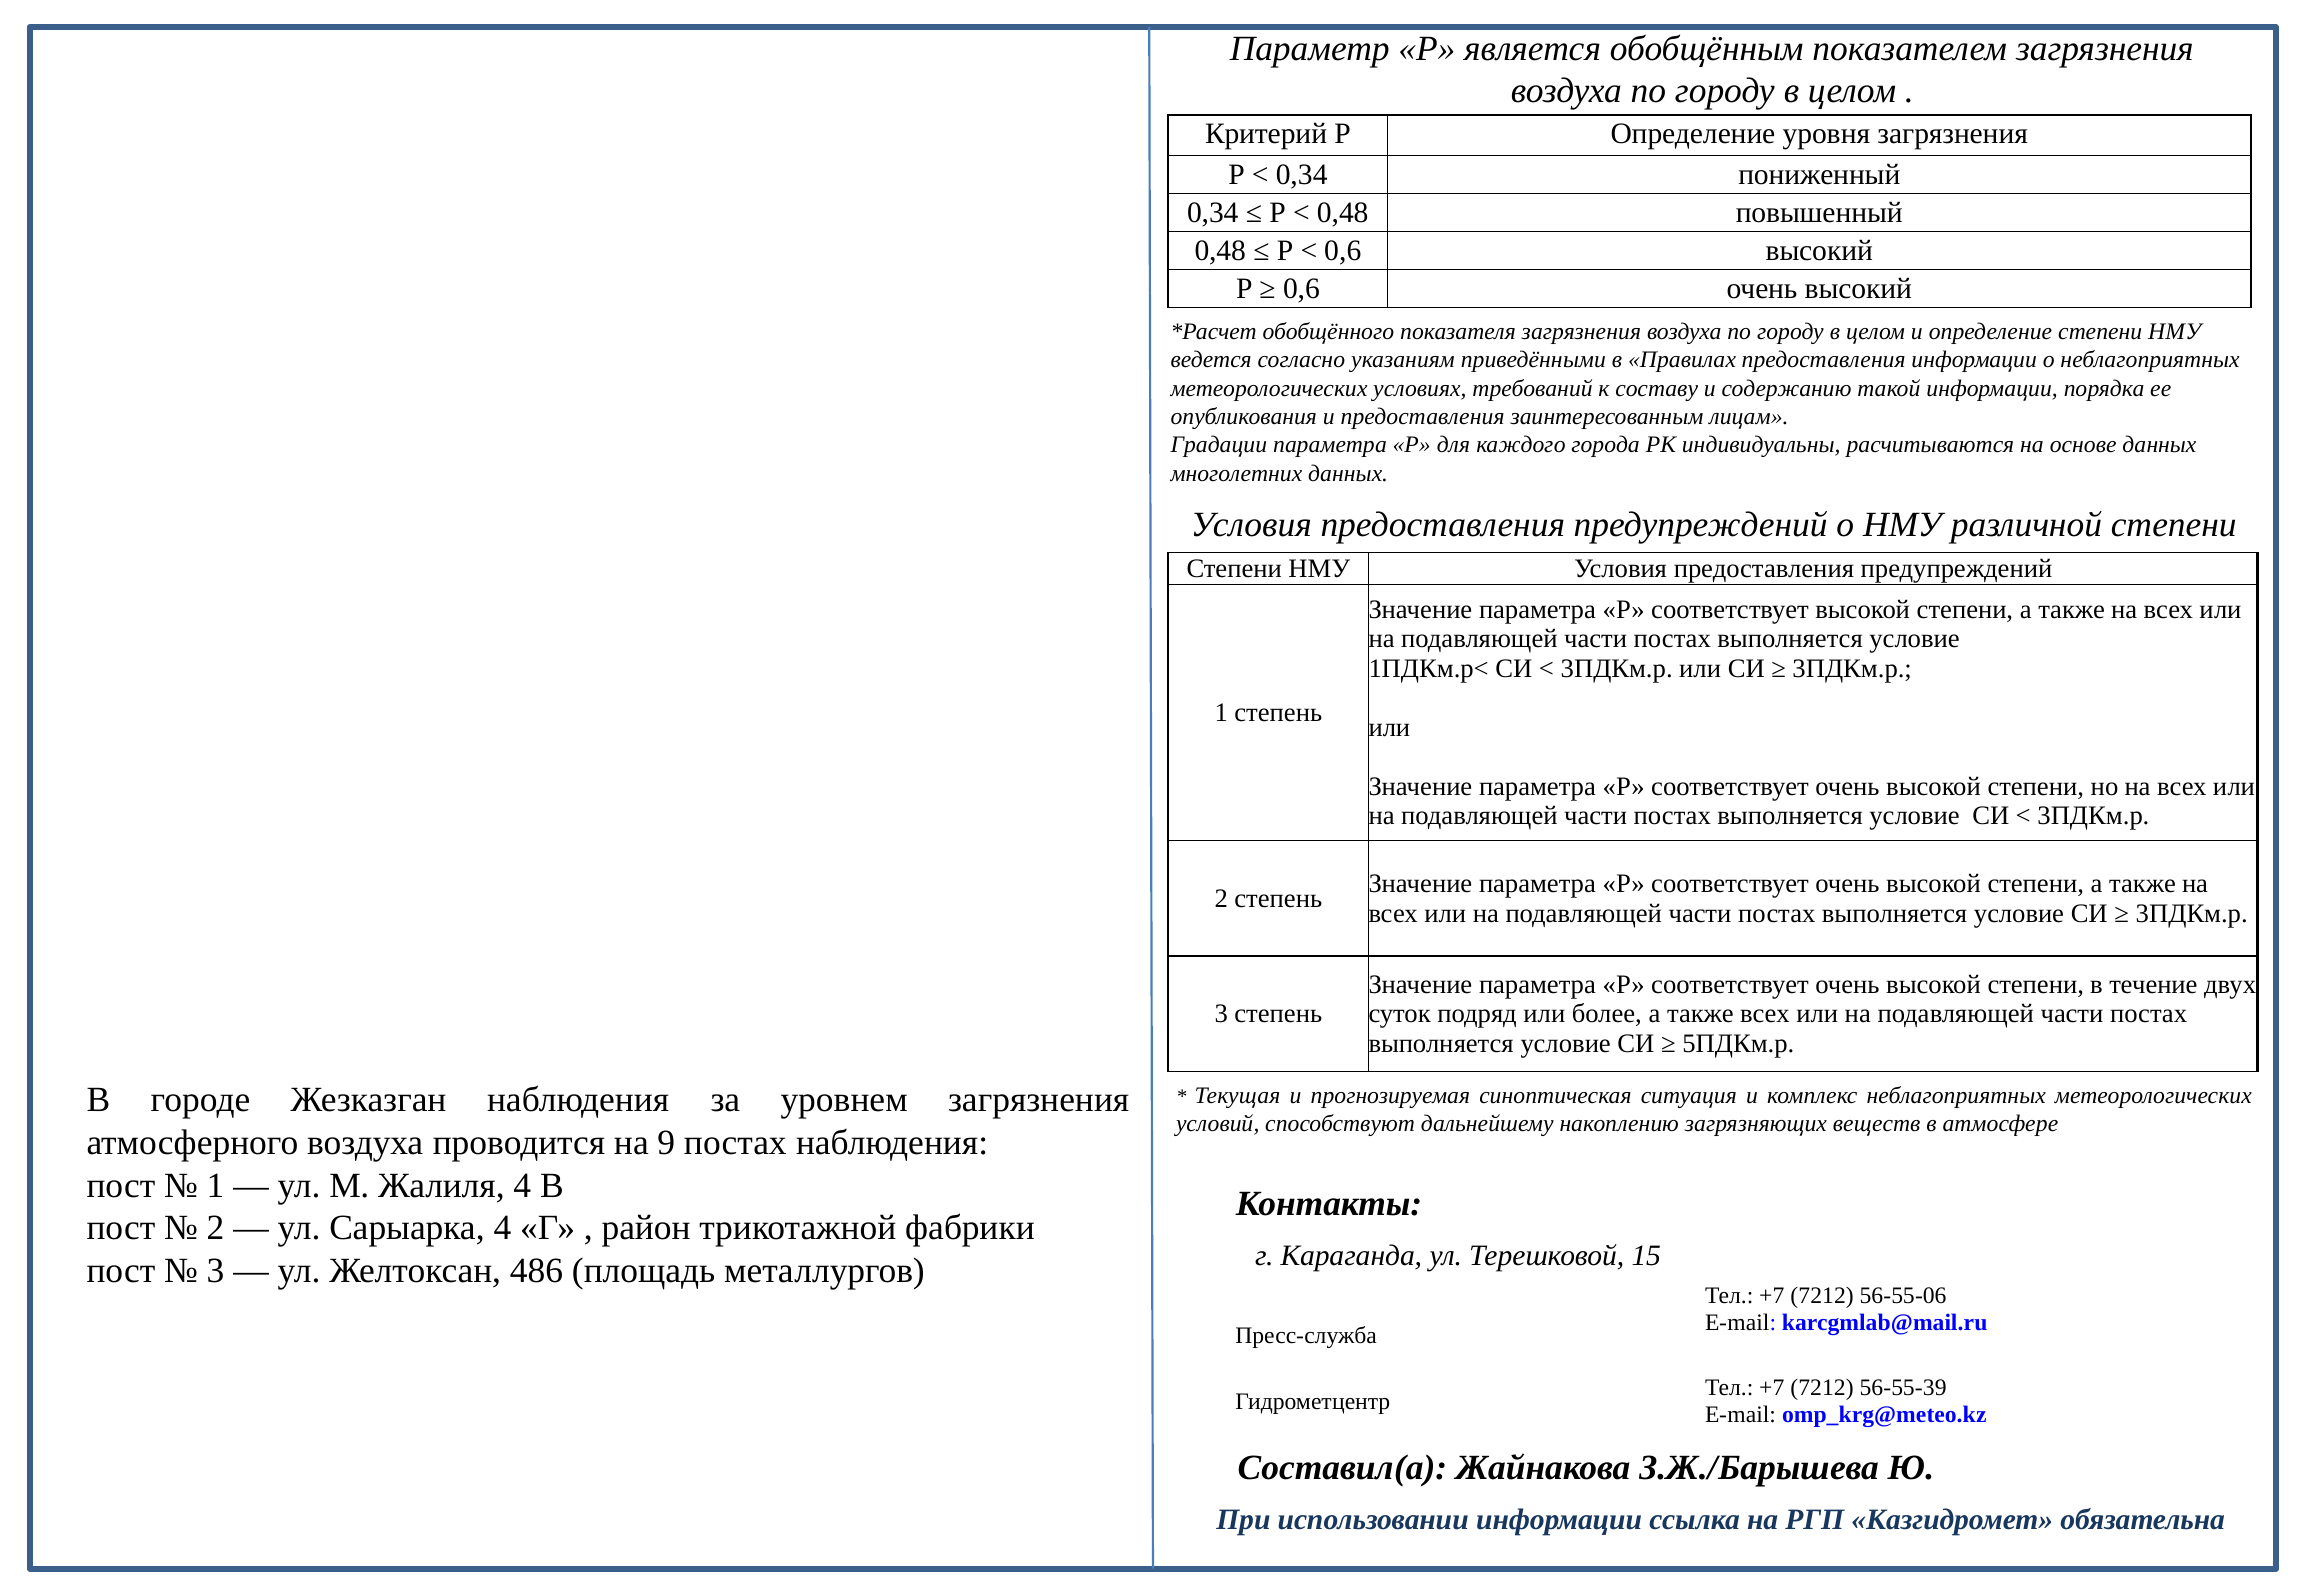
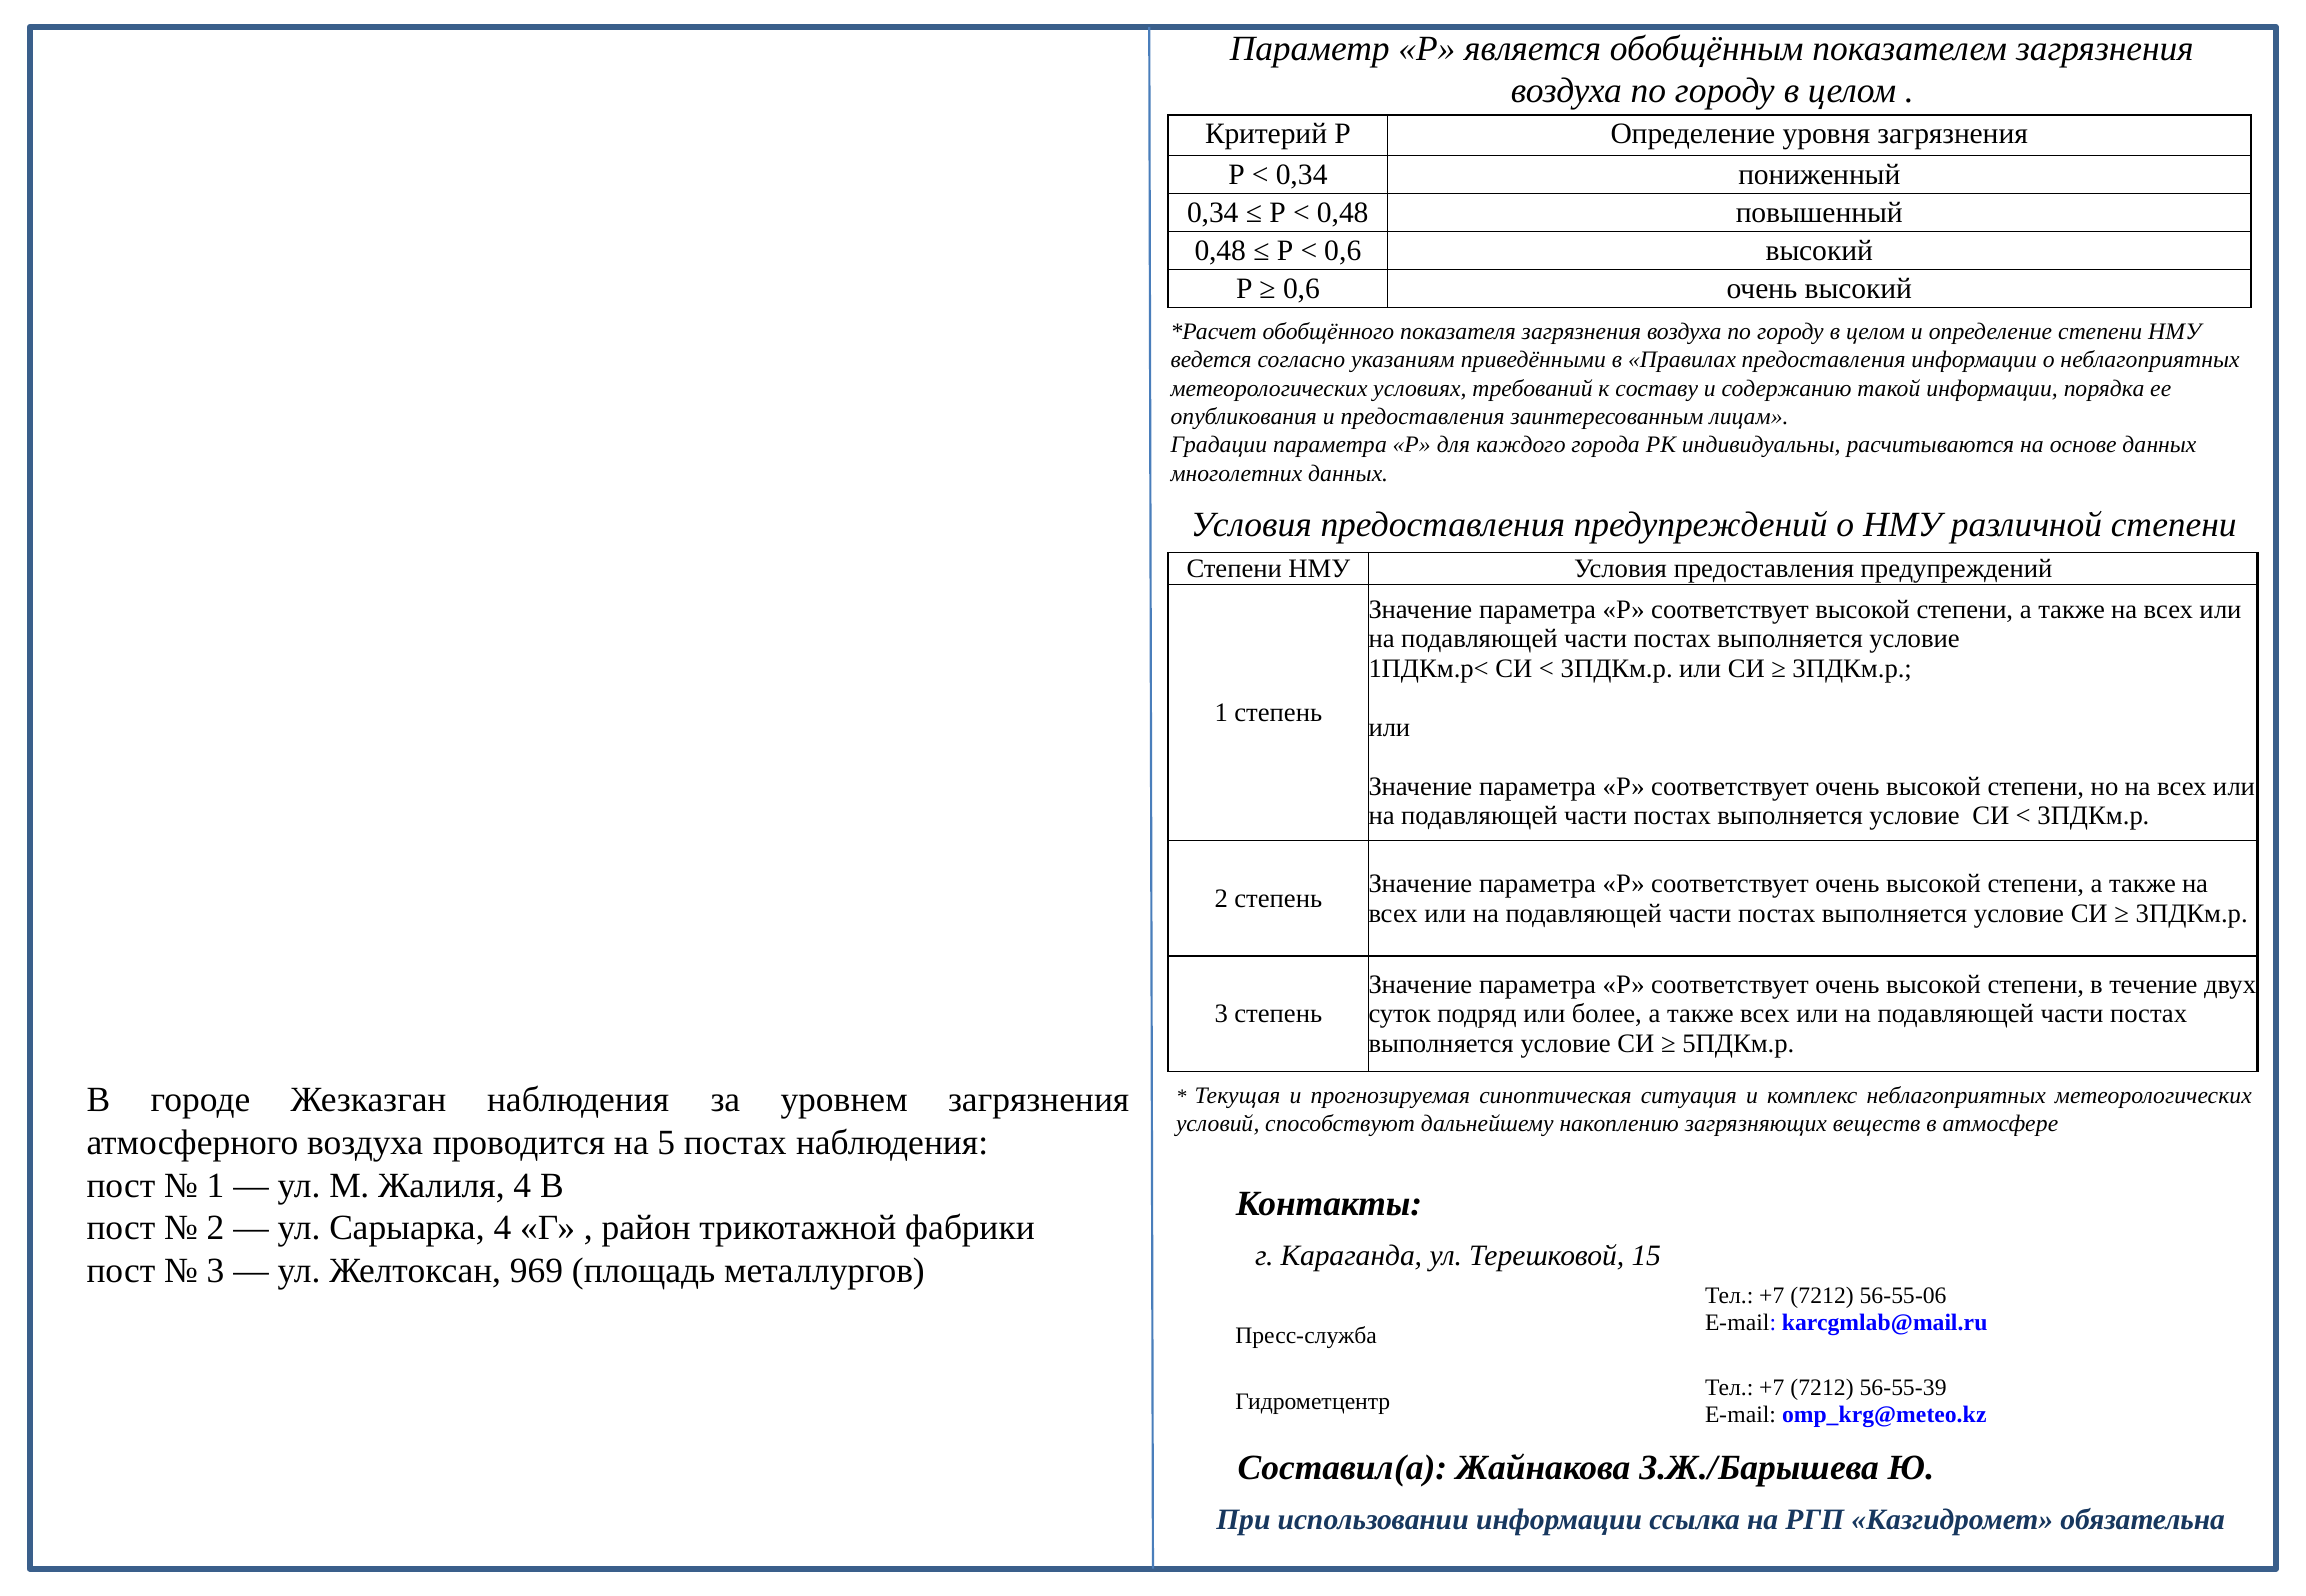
9: 9 -> 5
486: 486 -> 969
